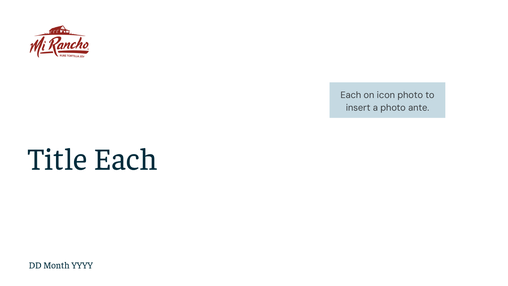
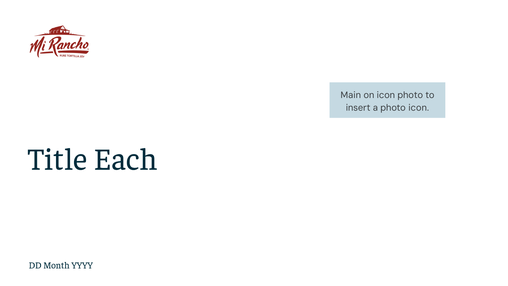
Each at (351, 95): Each -> Main
photo ante: ante -> icon
